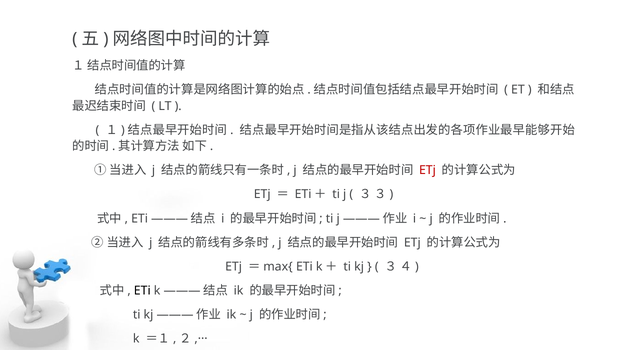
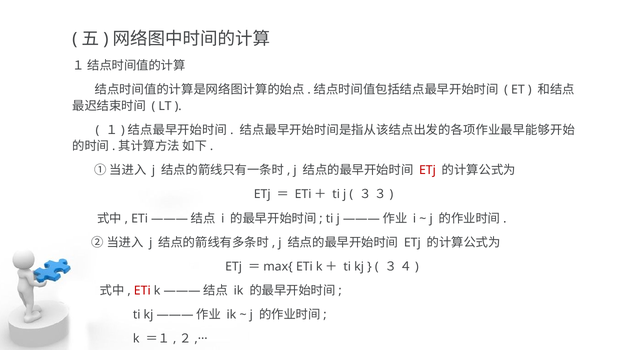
ETi at (142, 290) colour: black -> red
